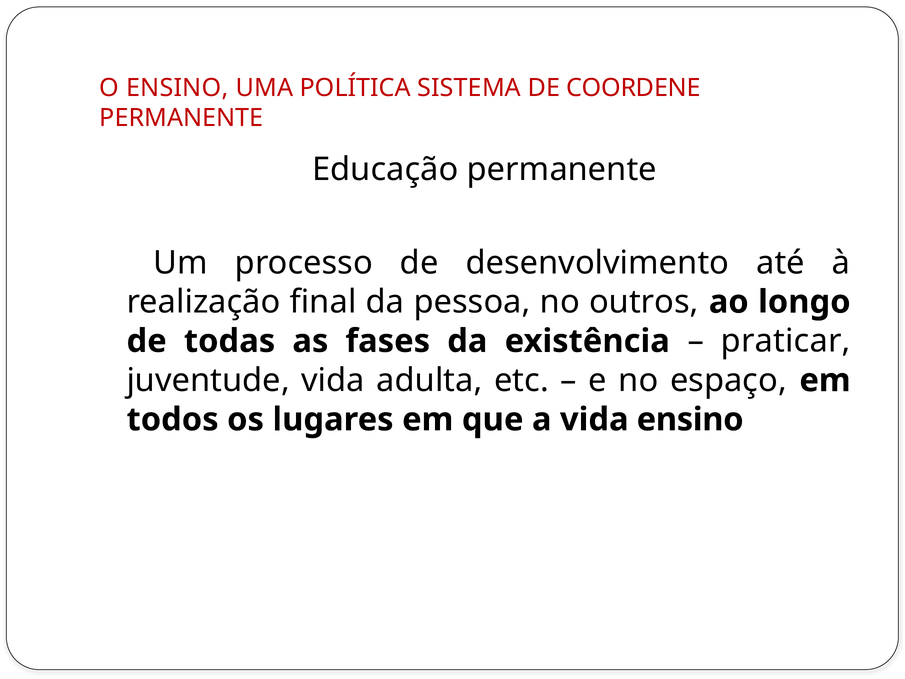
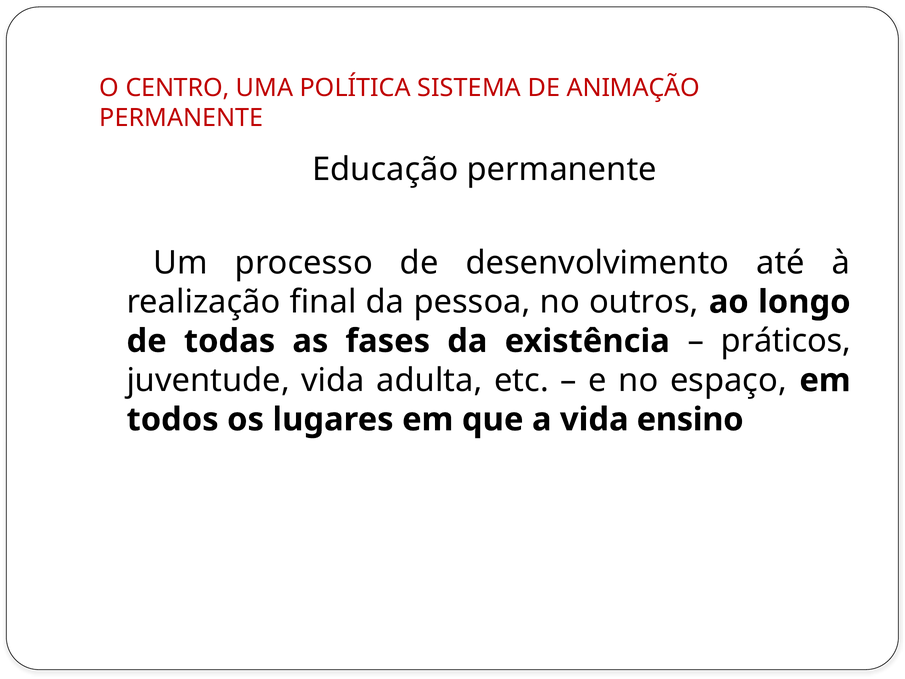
O ENSINO: ENSINO -> CENTRO
COORDENE: COORDENE -> ANIMAÇÃO
praticar: praticar -> práticos
